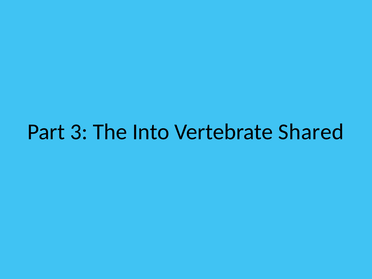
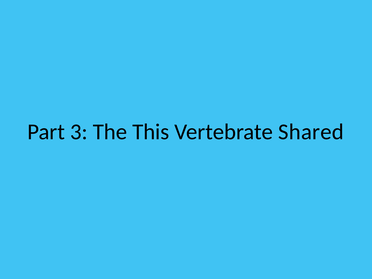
Into: Into -> This
